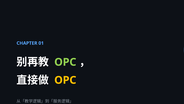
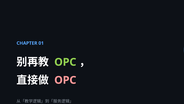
OPC at (65, 80) colour: yellow -> pink
